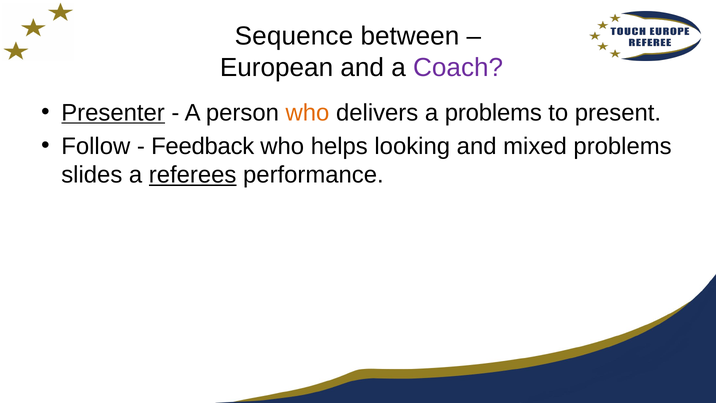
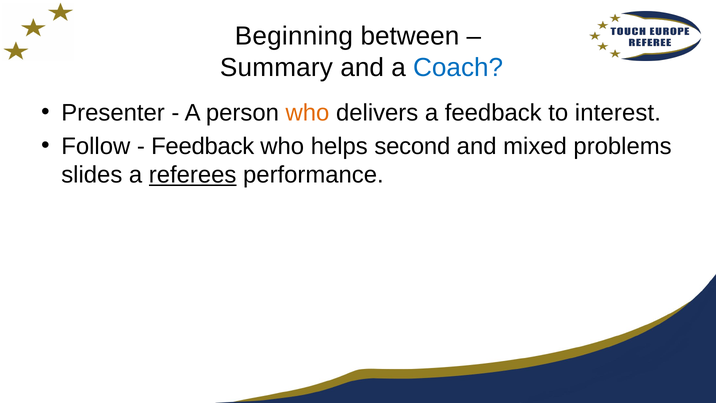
Sequence: Sequence -> Beginning
European: European -> Summary
Coach colour: purple -> blue
Presenter underline: present -> none
a problems: problems -> feedback
present: present -> interest
looking: looking -> second
